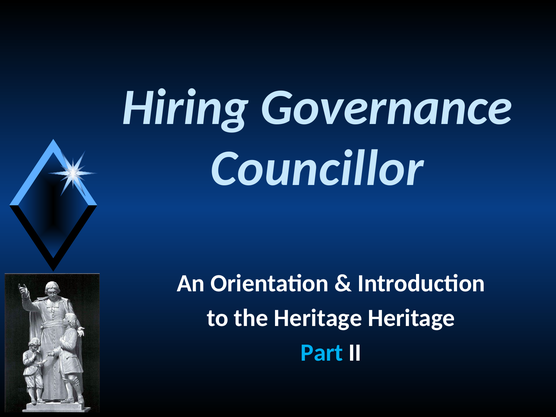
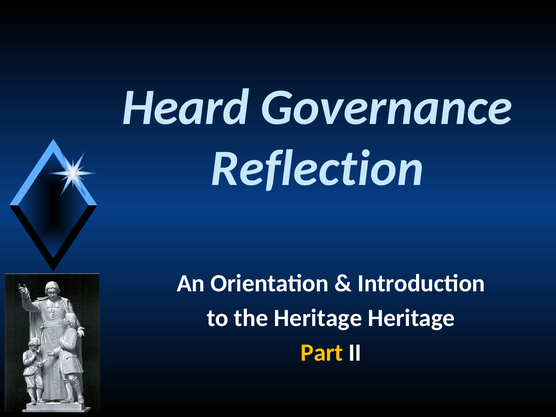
Hiring: Hiring -> Heard
Councillor: Councillor -> Reflection
Part colour: light blue -> yellow
